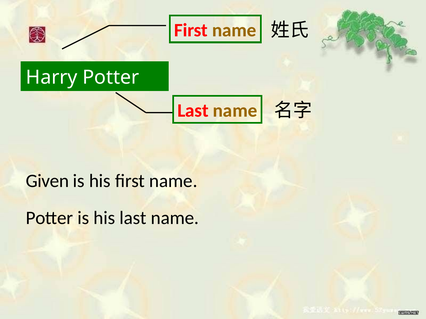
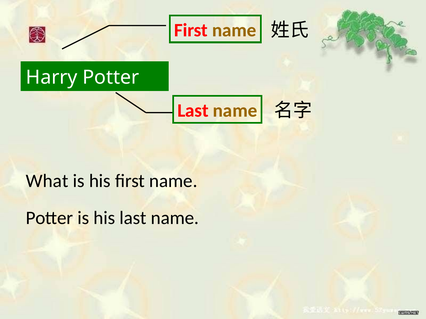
Given: Given -> What
